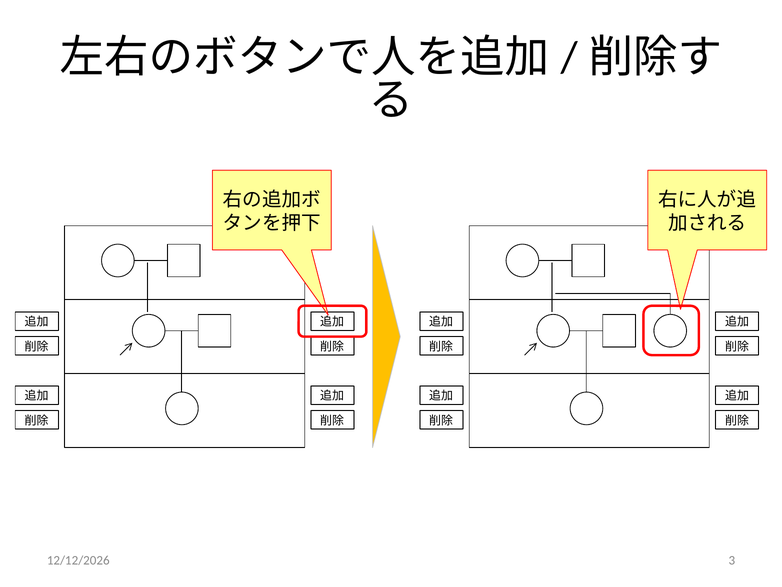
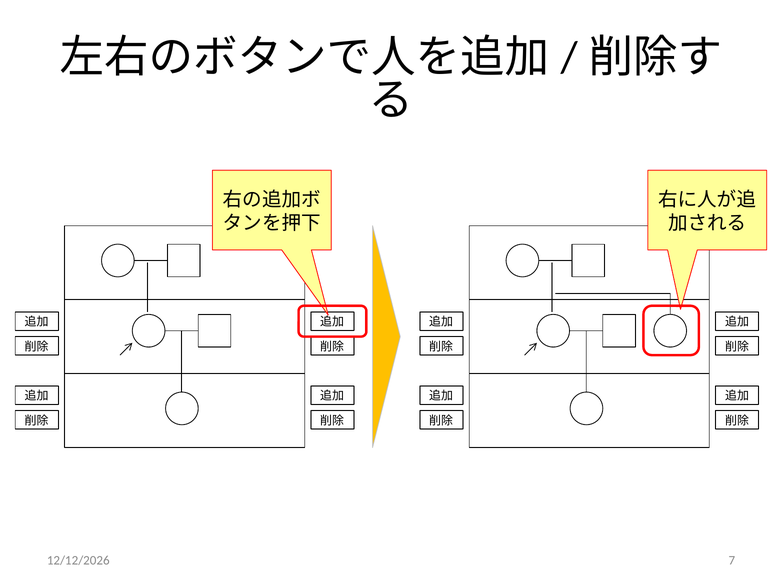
3: 3 -> 7
